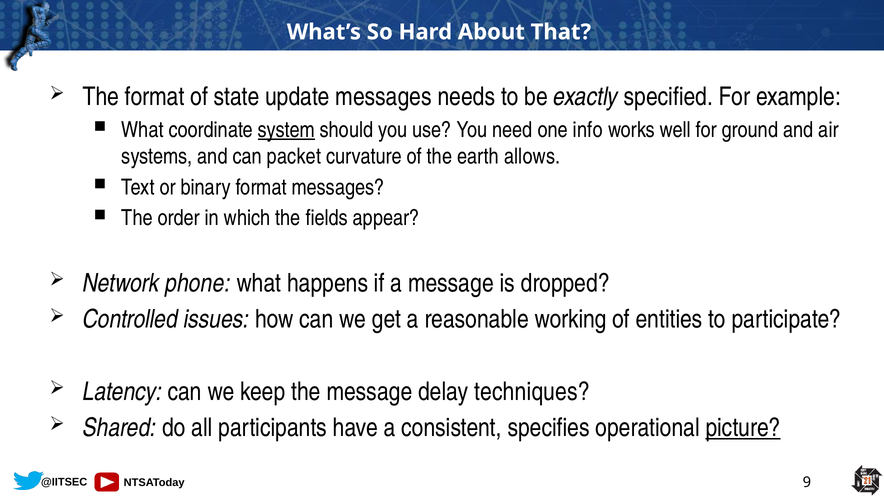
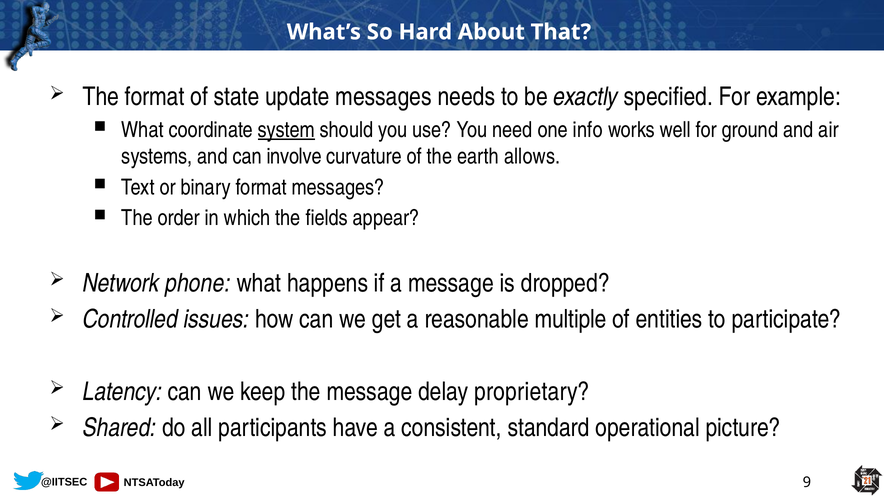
packet: packet -> involve
working: working -> multiple
techniques: techniques -> proprietary
specifies: specifies -> standard
picture underline: present -> none
